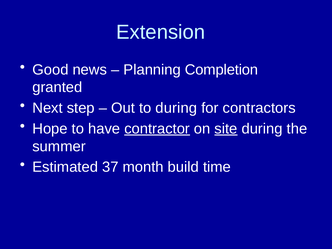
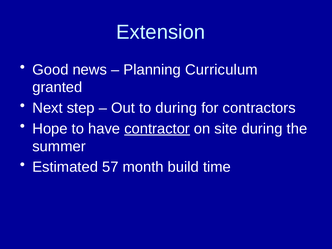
Completion: Completion -> Curriculum
site underline: present -> none
37: 37 -> 57
